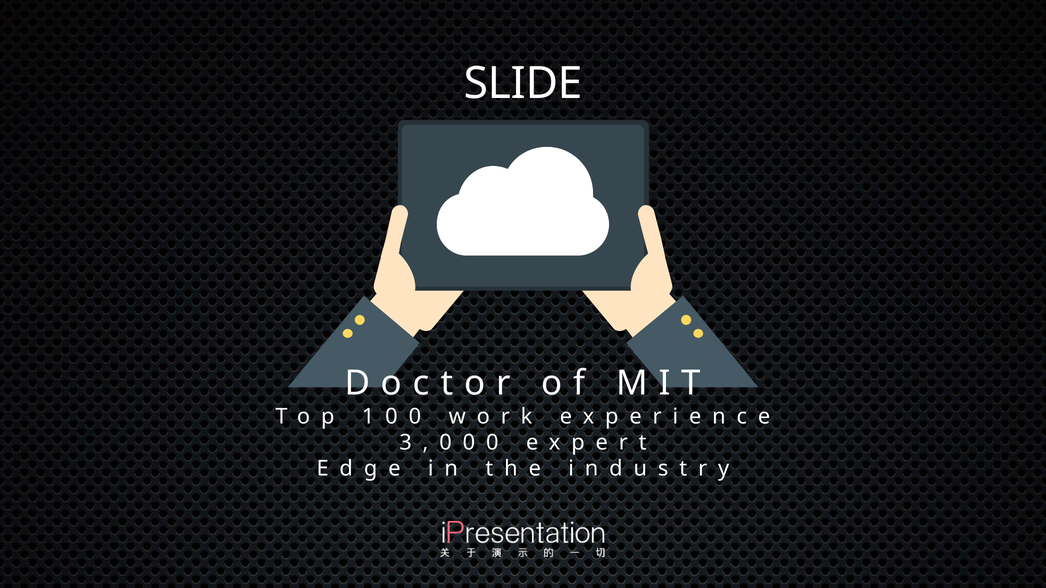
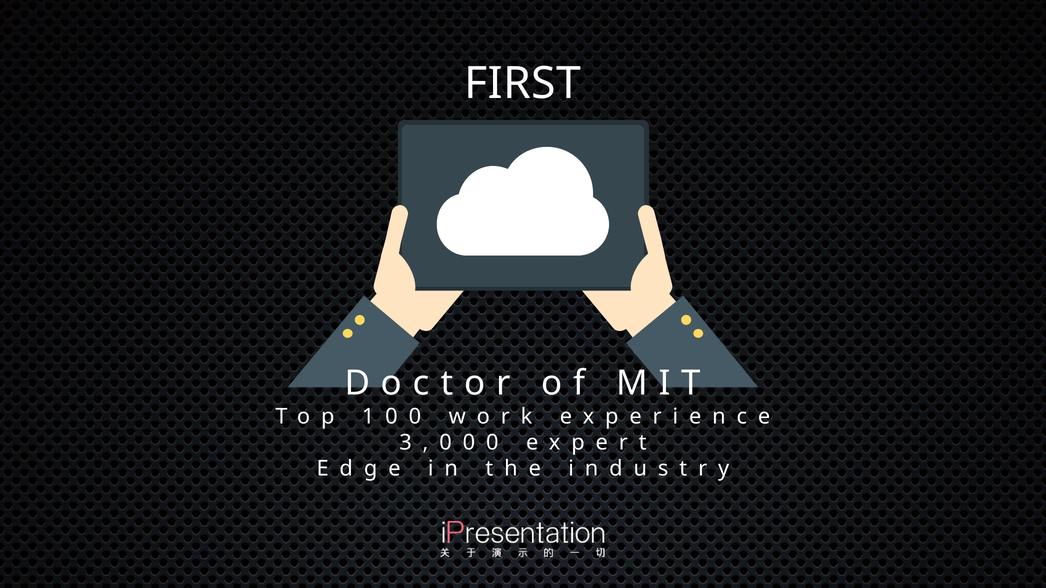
SLIDE: SLIDE -> FIRST
